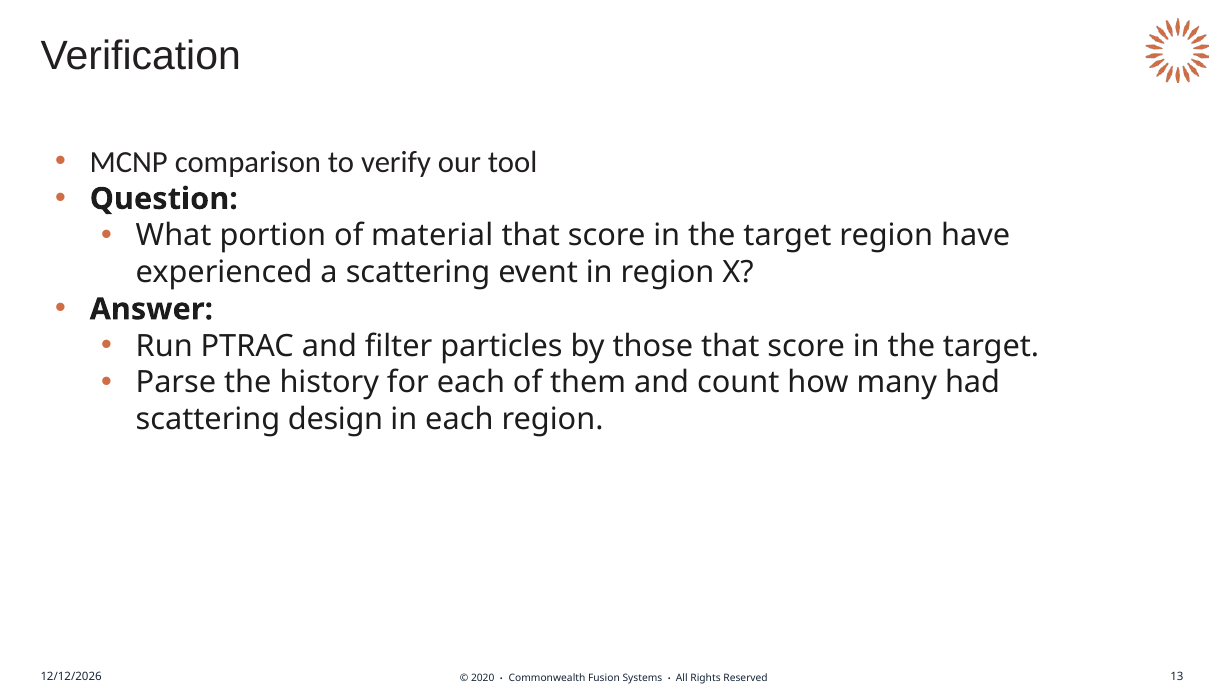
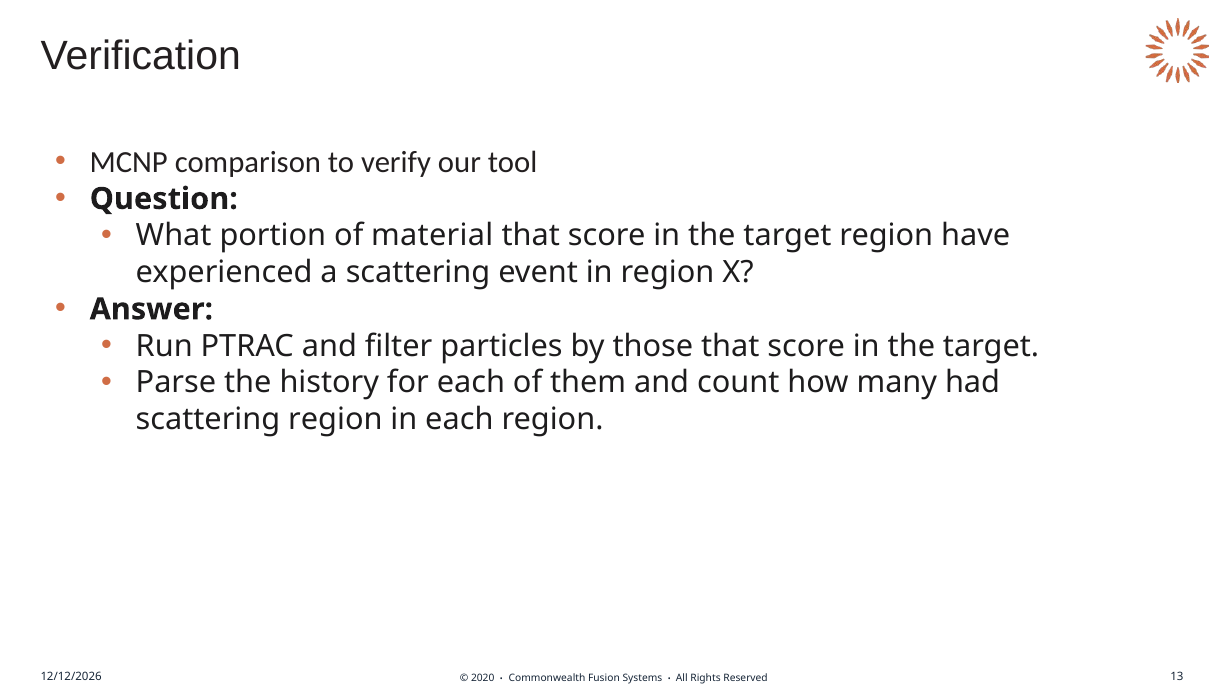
scattering design: design -> region
